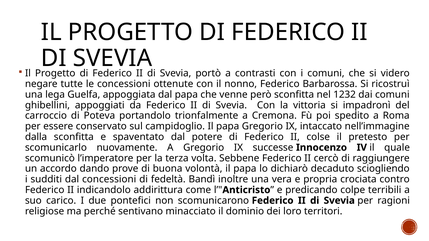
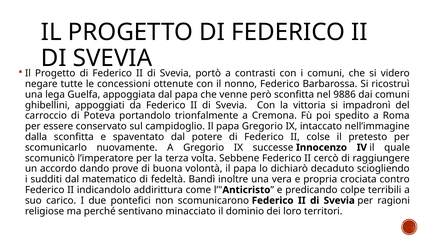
1232: 1232 -> 9886
dal concessioni: concessioni -> matematico
